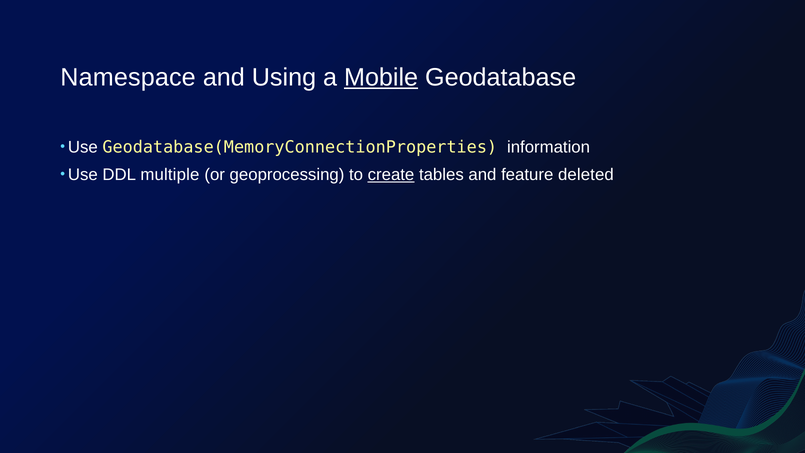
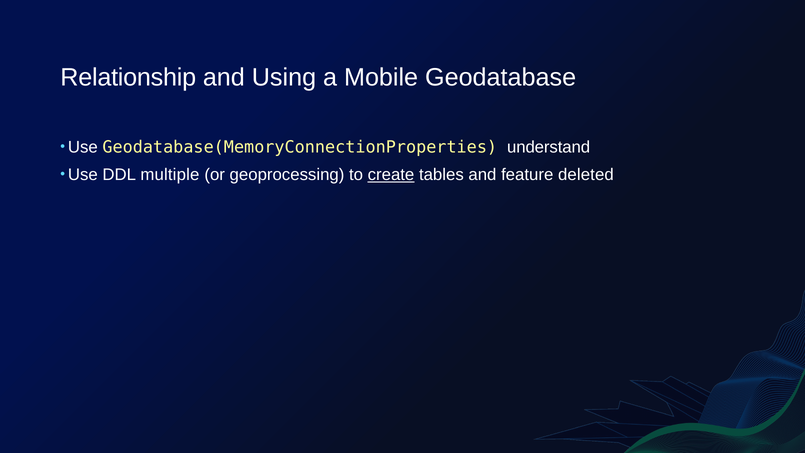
Namespace: Namespace -> Relationship
Mobile underline: present -> none
information: information -> understand
